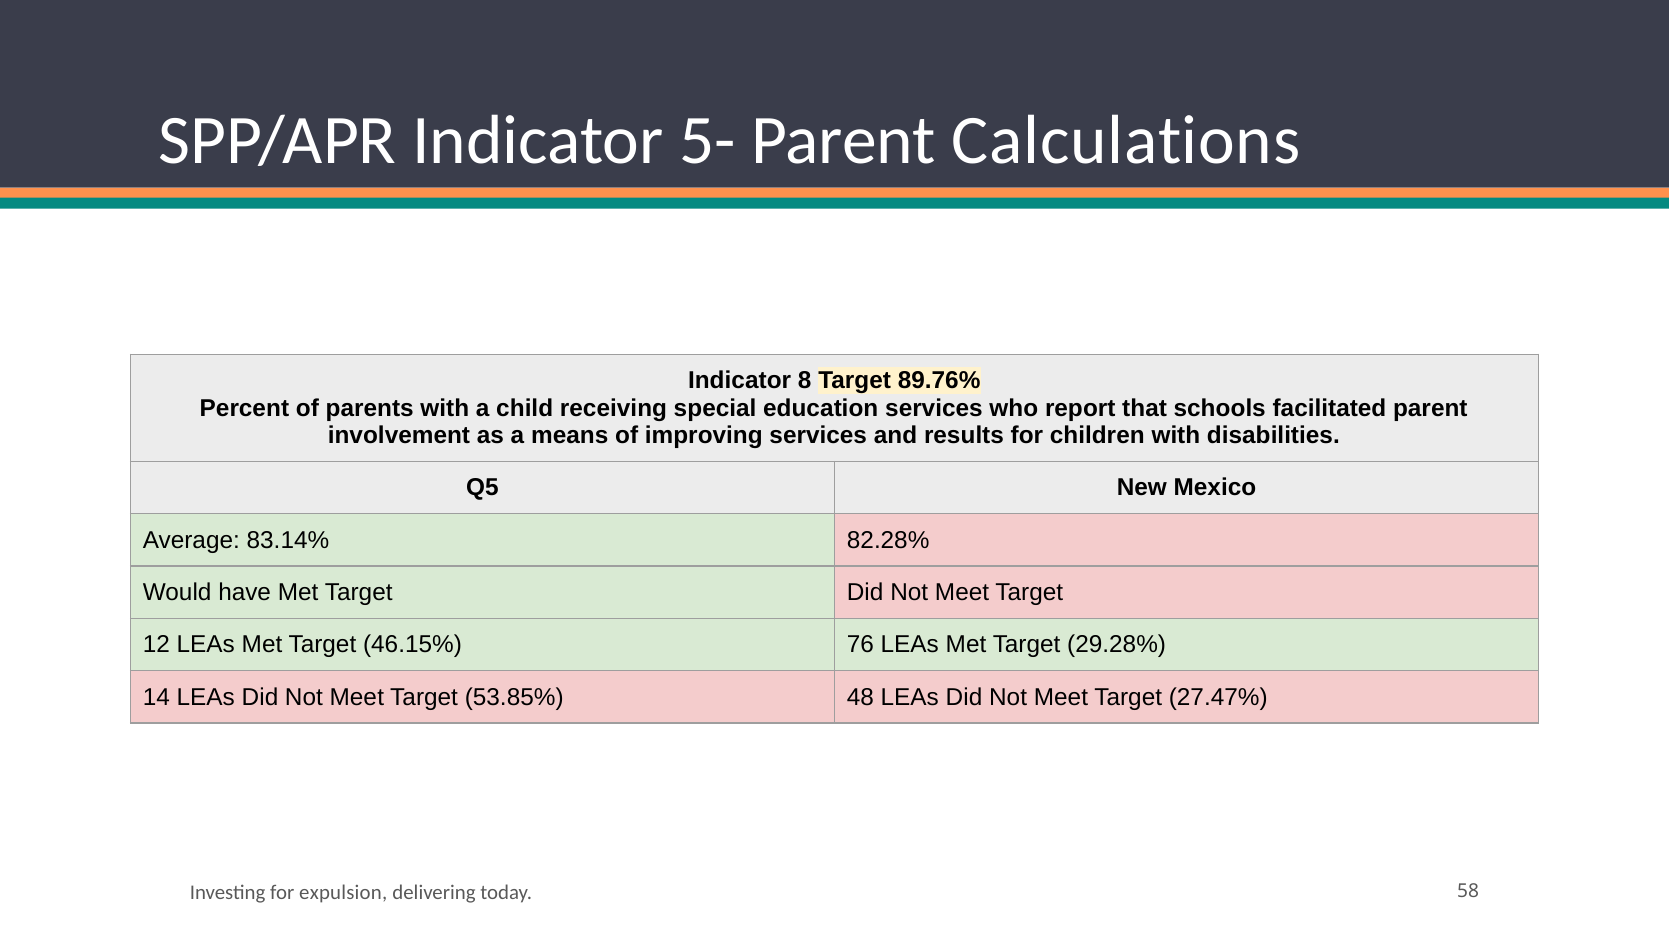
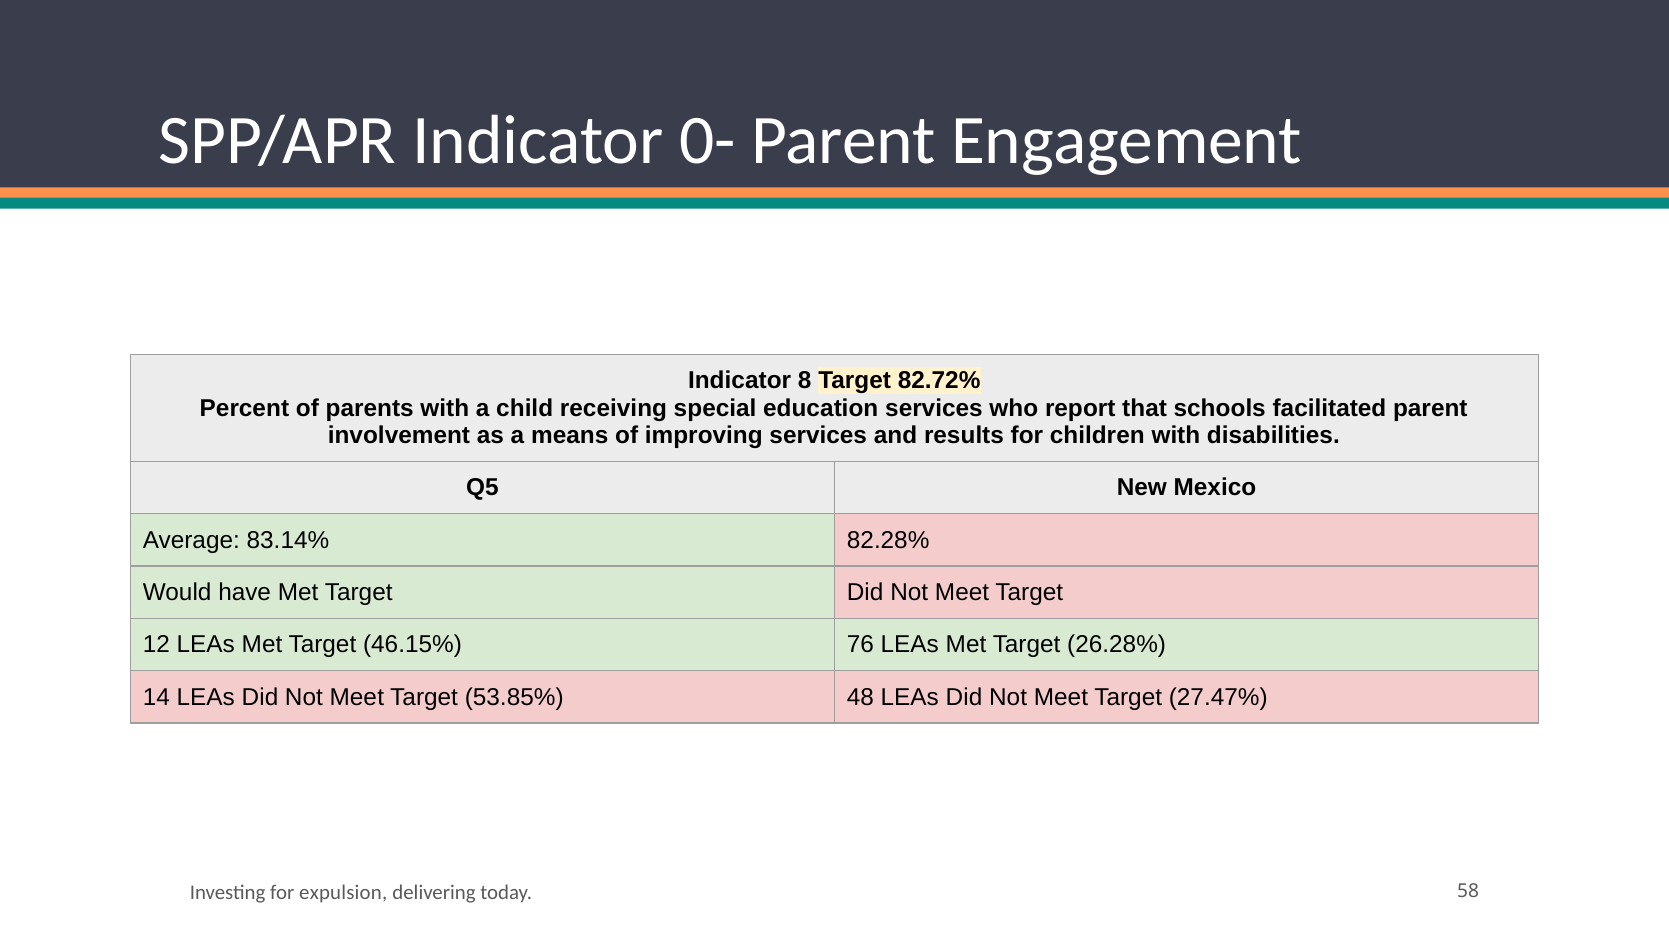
5-: 5- -> 0-
Calculations: Calculations -> Engagement
89.76%: 89.76% -> 82.72%
29.28%: 29.28% -> 26.28%
